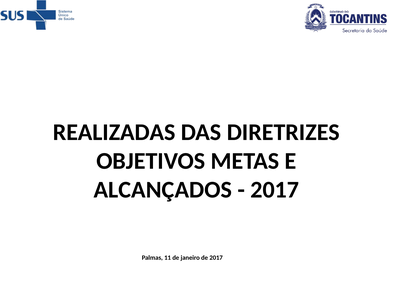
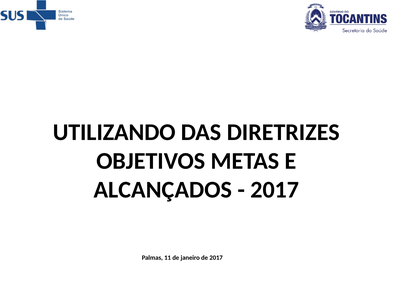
REALIZADAS: REALIZADAS -> UTILIZANDO
